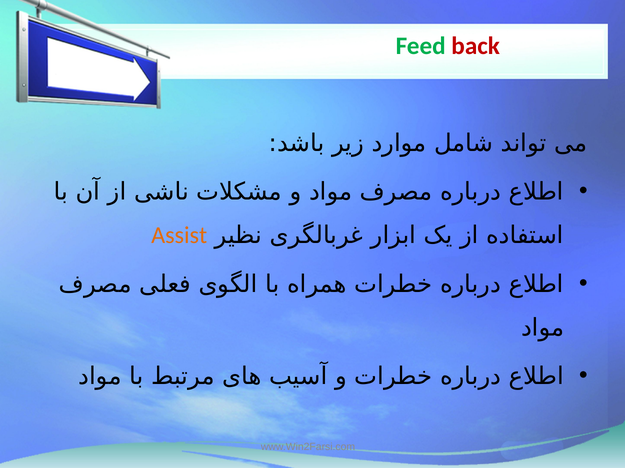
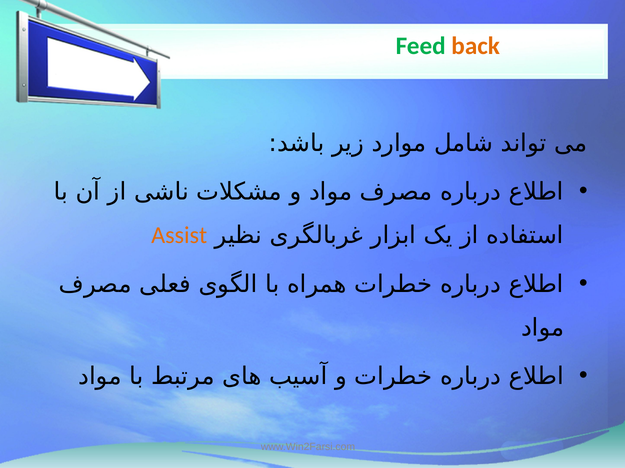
back colour: red -> orange
